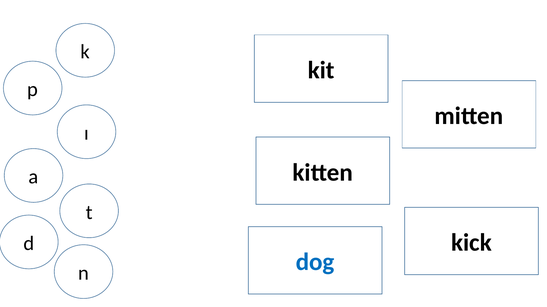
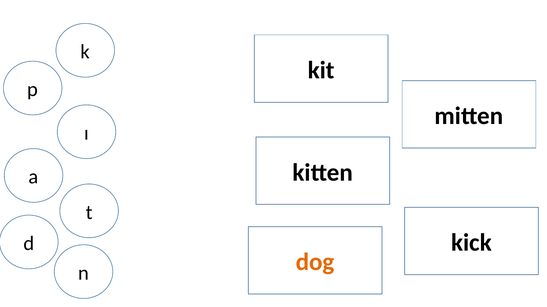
dog colour: blue -> orange
